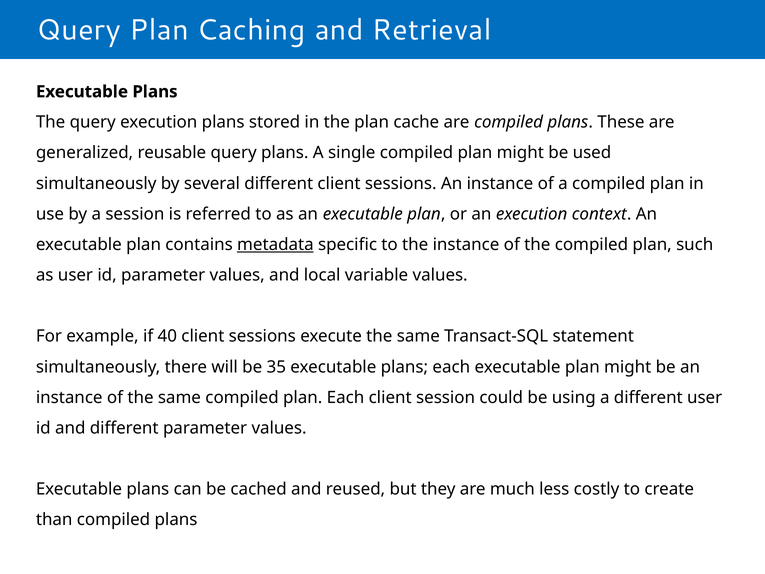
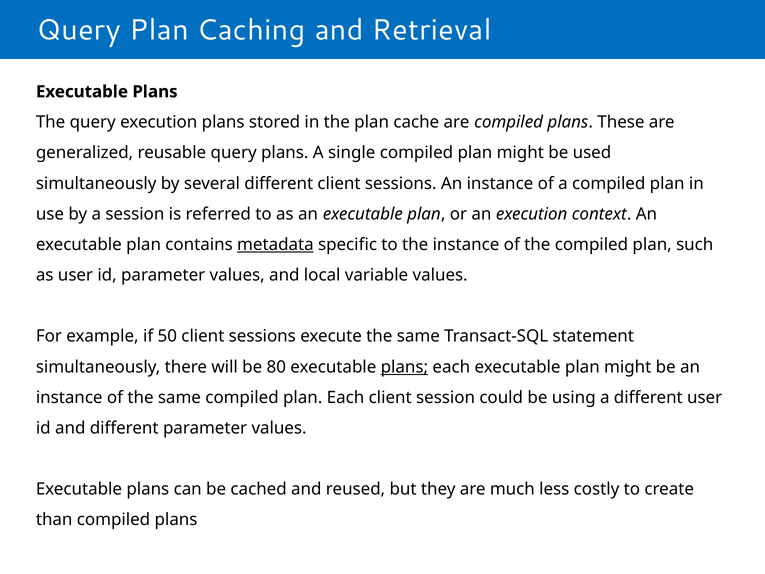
40: 40 -> 50
35: 35 -> 80
plans at (404, 367) underline: none -> present
